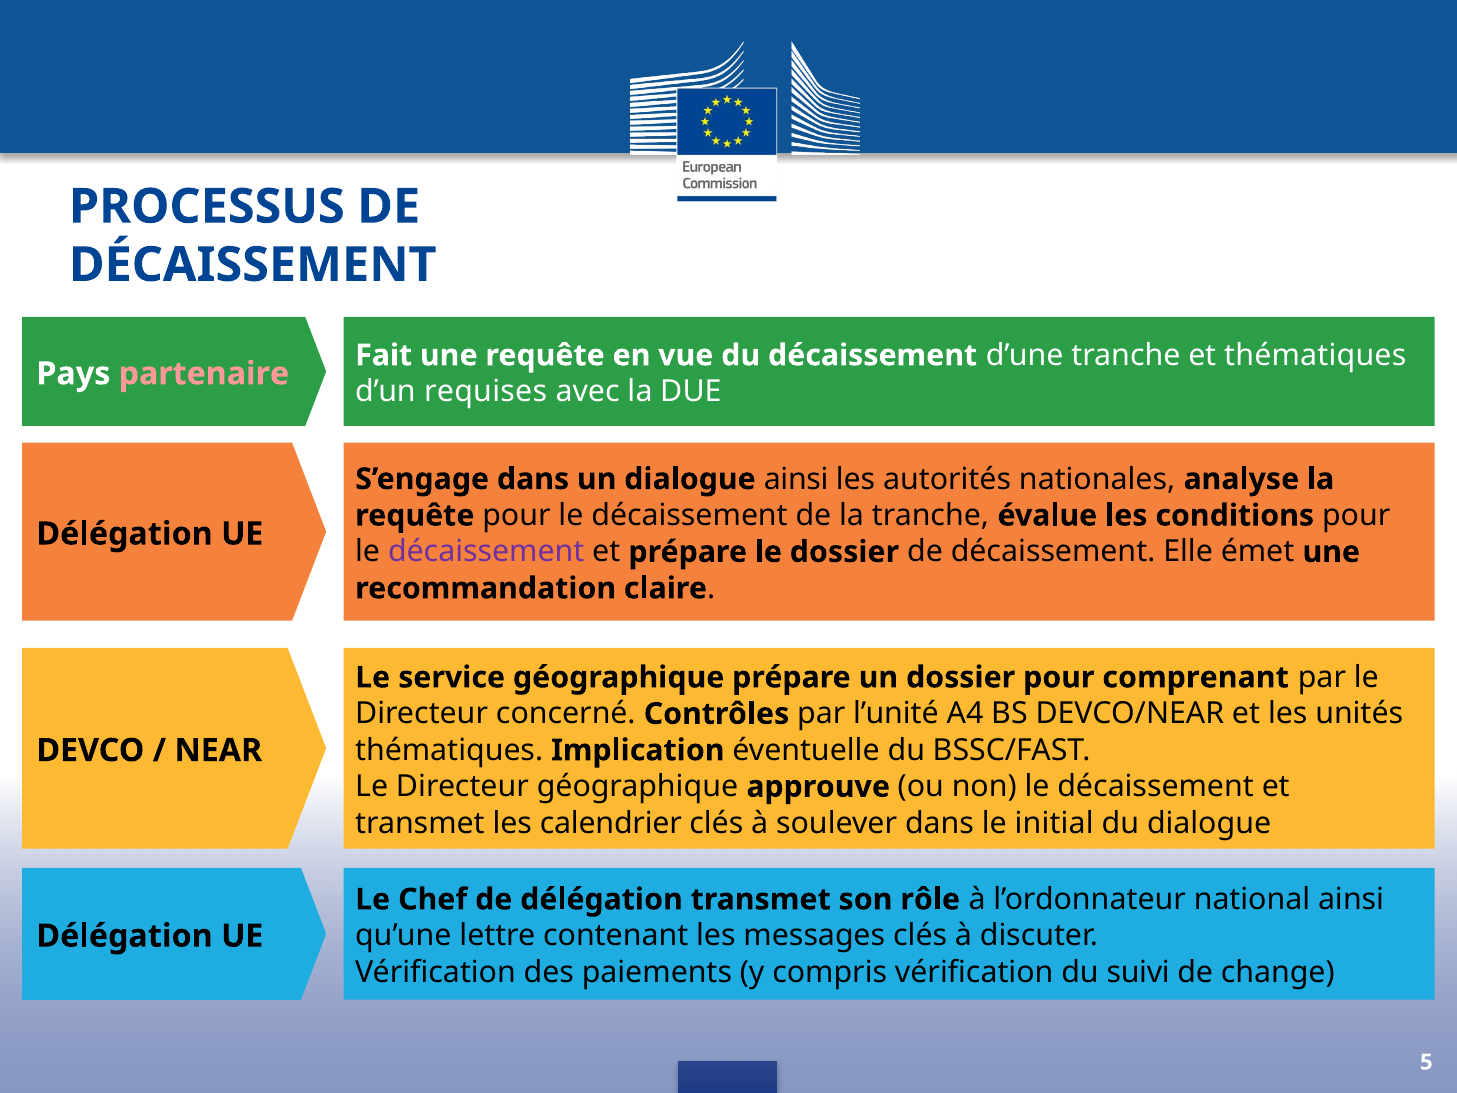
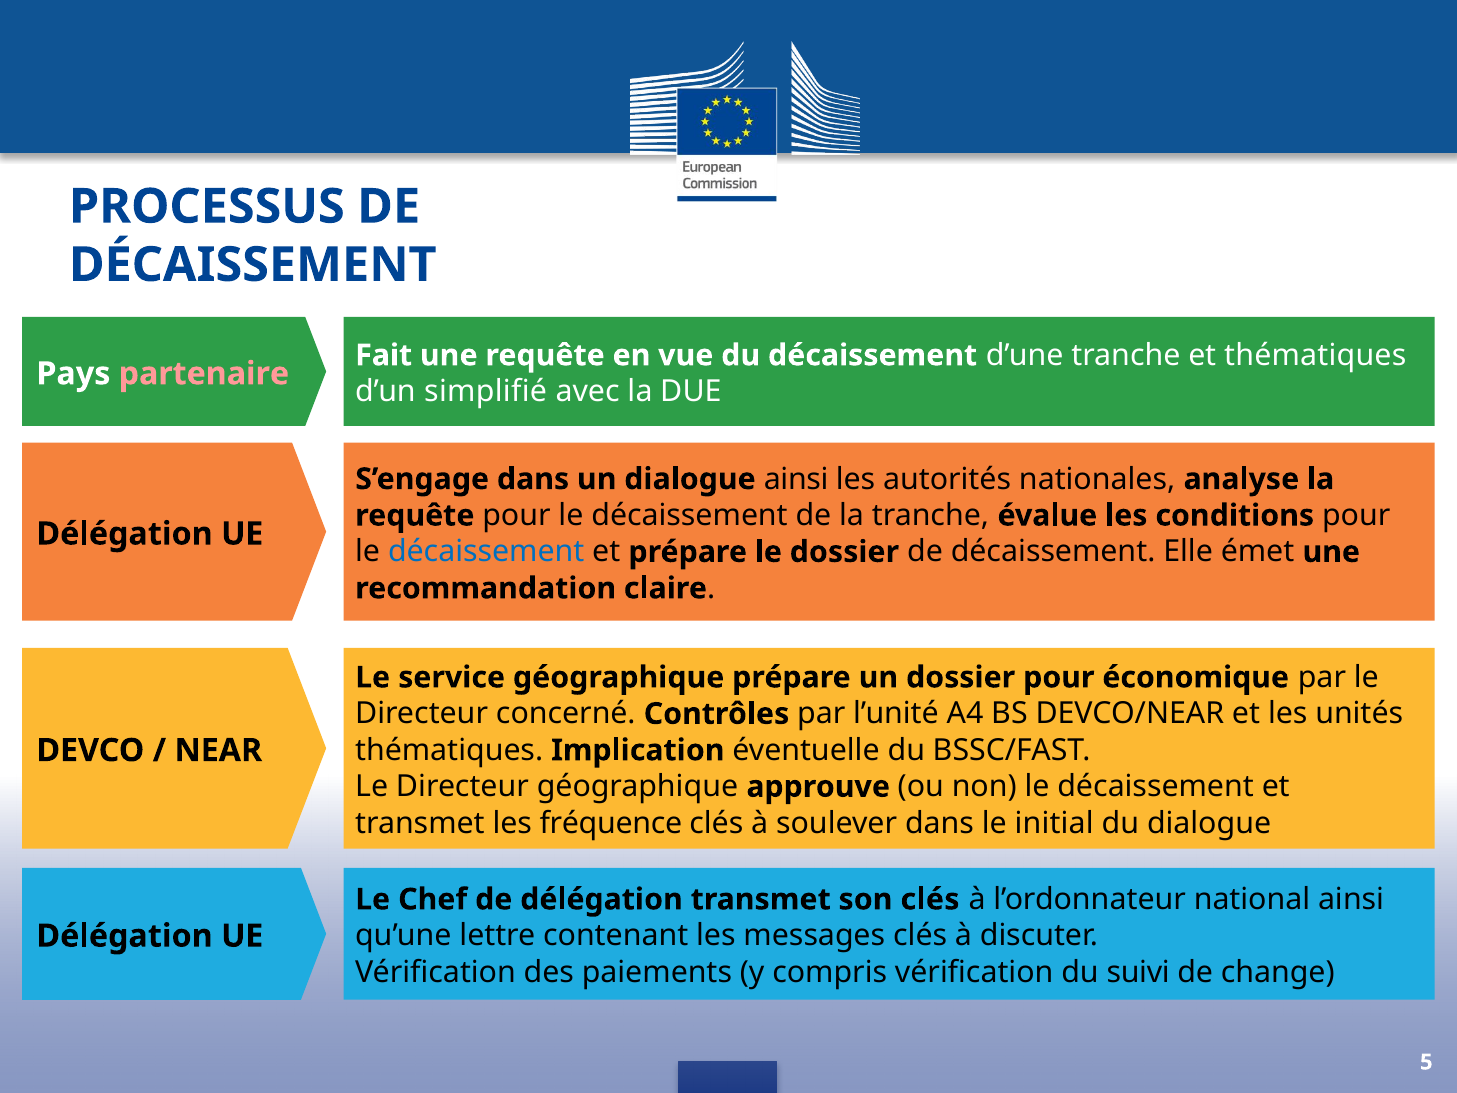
requises: requises -> simplifié
décaissement at (486, 552) colour: purple -> blue
comprenant: comprenant -> économique
calendrier: calendrier -> fréquence
son rôle: rôle -> clés
